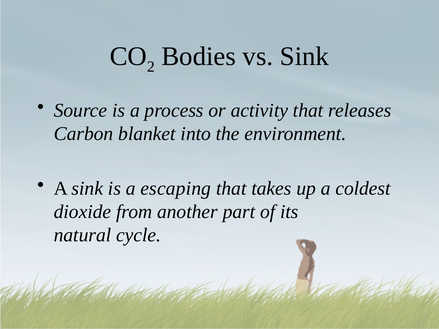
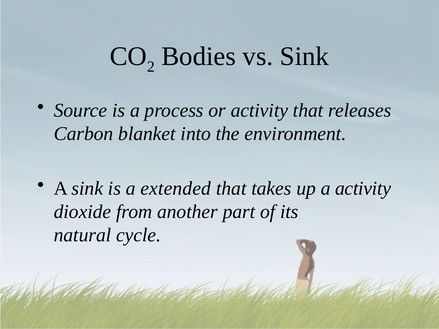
escaping: escaping -> extended
a coldest: coldest -> activity
